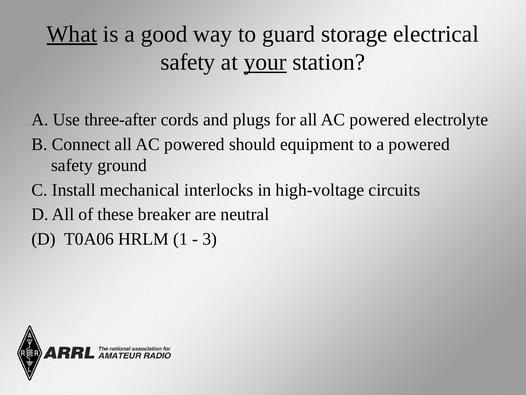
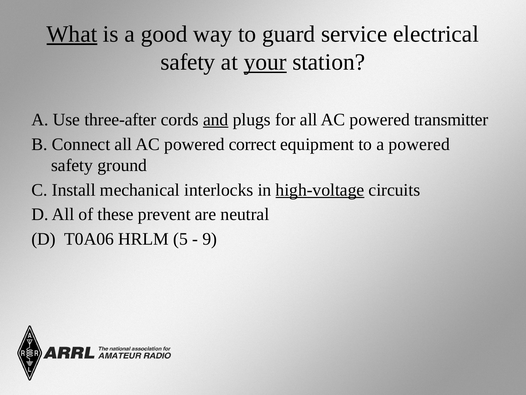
storage: storage -> service
and underline: none -> present
electrolyte: electrolyte -> transmitter
should: should -> correct
high-voltage underline: none -> present
breaker: breaker -> prevent
1: 1 -> 5
3: 3 -> 9
